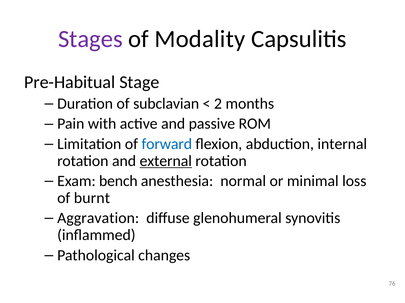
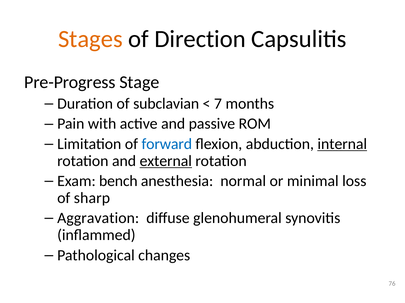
Stages colour: purple -> orange
Modality: Modality -> Direction
Pre-Habitual: Pre-Habitual -> Pre-Progress
2: 2 -> 7
internal underline: none -> present
burnt: burnt -> sharp
